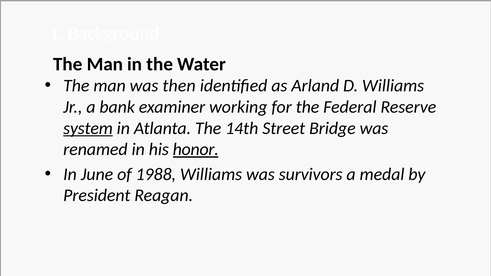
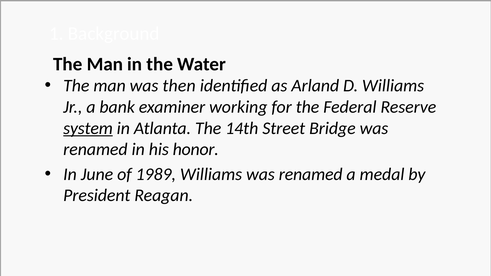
honor underline: present -> none
1988: 1988 -> 1989
Williams was survivors: survivors -> renamed
